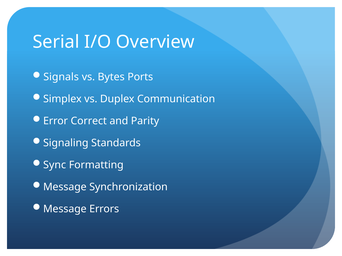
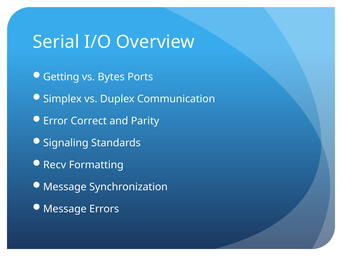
Signals: Signals -> Getting
Sync: Sync -> Recv
